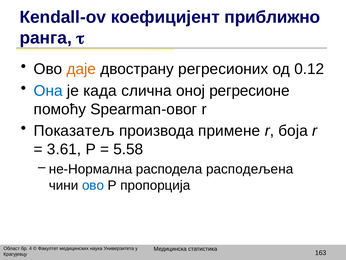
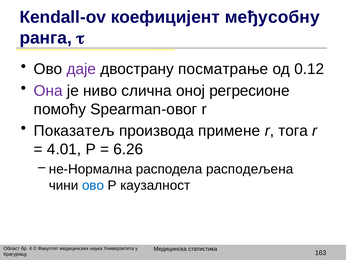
приближно: приближно -> међусобну
даје colour: orange -> purple
регресионих: регресионих -> посматрање
Она colour: blue -> purple
када: када -> ниво
боја: боја -> тога
3.61: 3.61 -> 4.01
5.58: 5.58 -> 6.26
пропорција: пропорција -> каузалност
